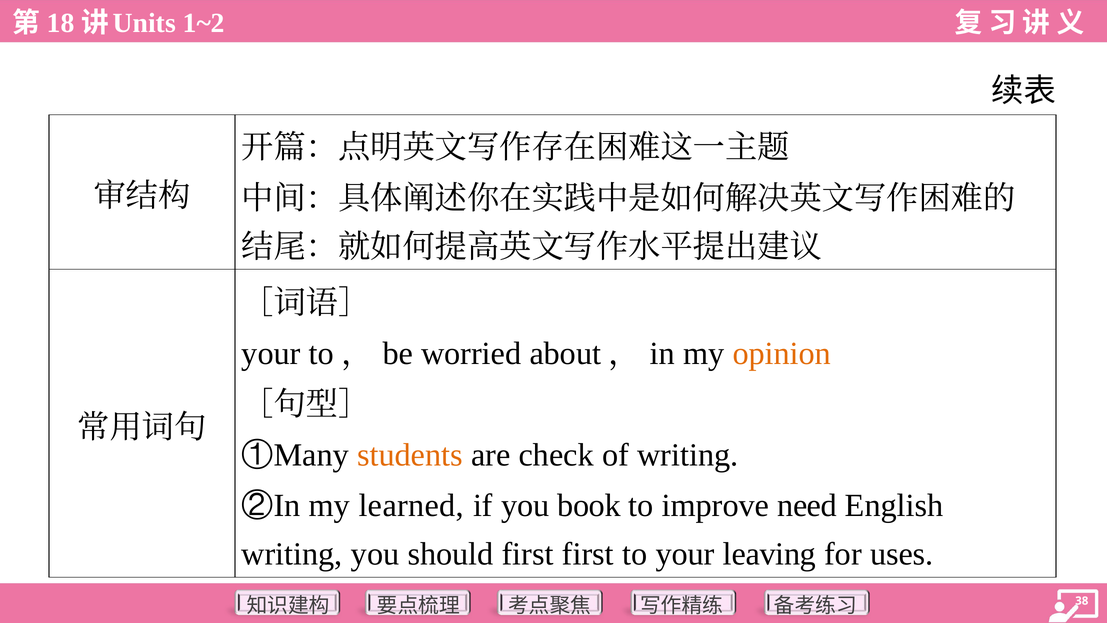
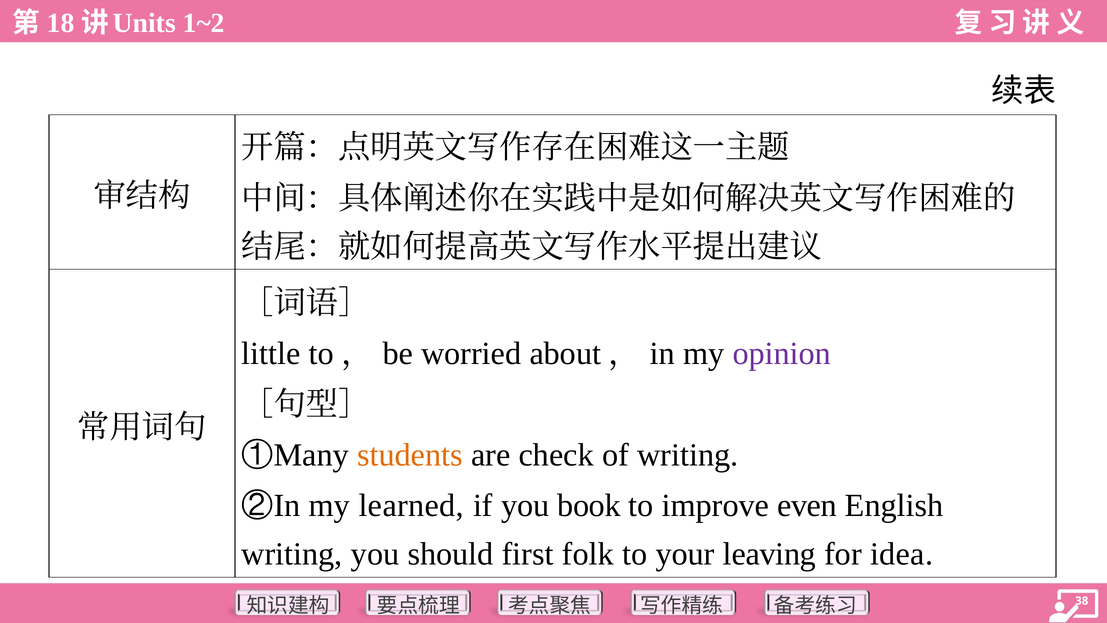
your at (271, 353): your -> little
opinion colour: orange -> purple
need: need -> even
first first: first -> folk
uses: uses -> idea
